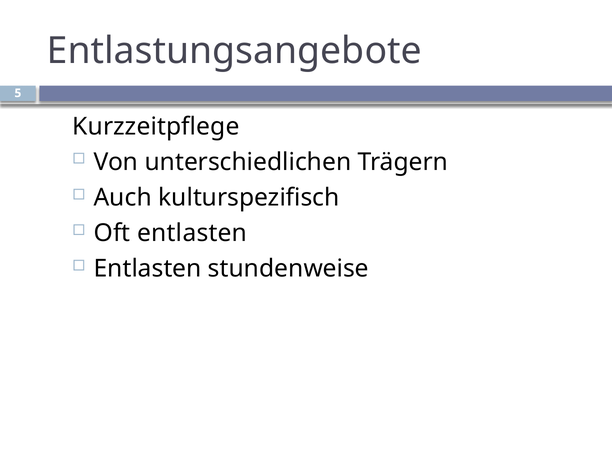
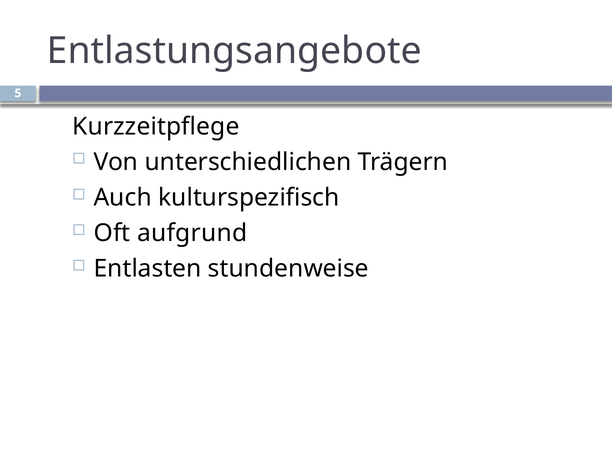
Oft entlasten: entlasten -> aufgrund
